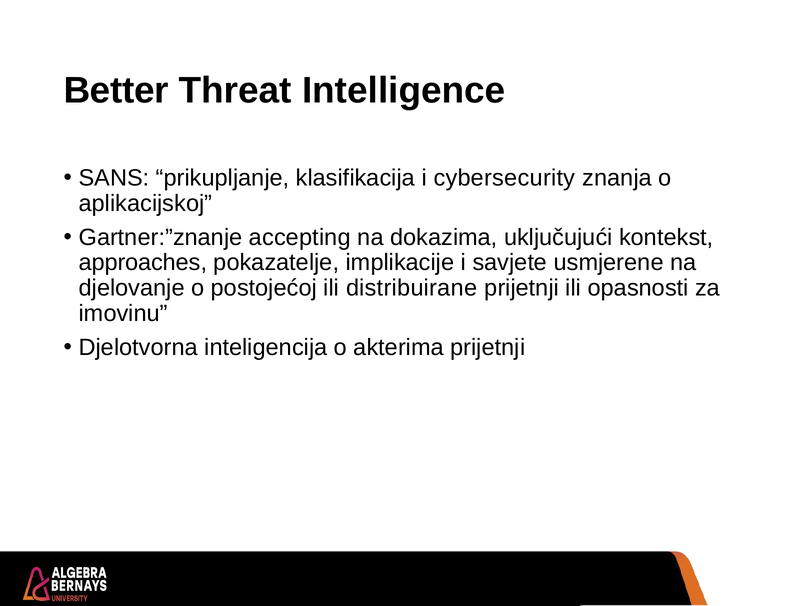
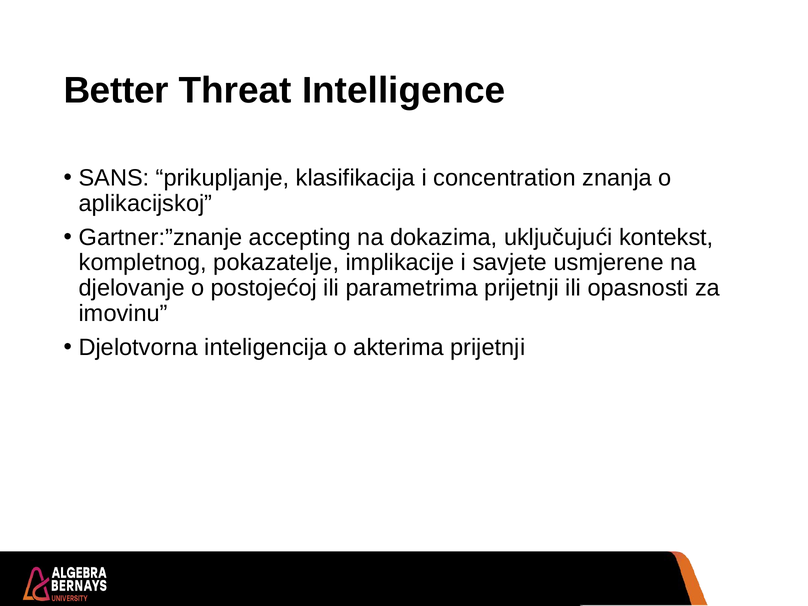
cybersecurity: cybersecurity -> concentration
approaches: approaches -> kompletnog
distribuirane: distribuirane -> parametrima
